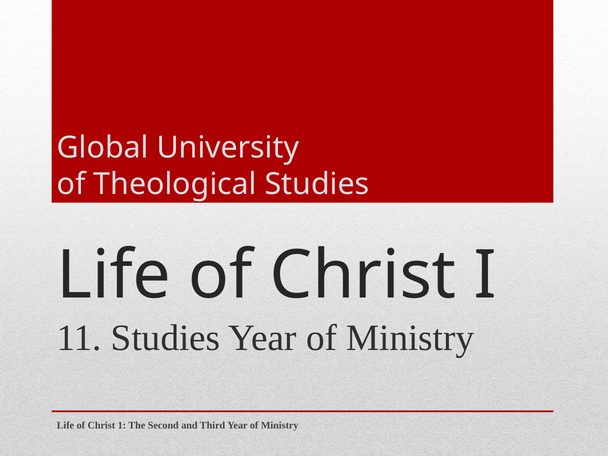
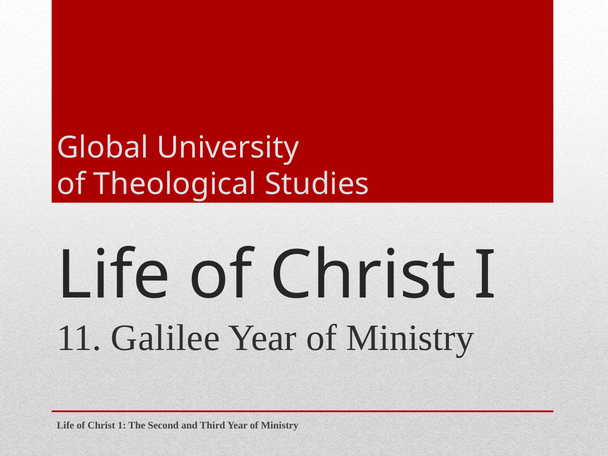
11 Studies: Studies -> Galilee
